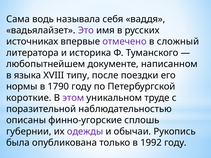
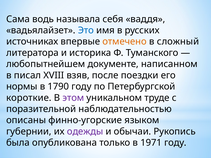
Это colour: purple -> blue
отмечено colour: purple -> orange
языка: языка -> писал
типу: типу -> взяв
сплошь: сплошь -> языком
1992: 1992 -> 1971
